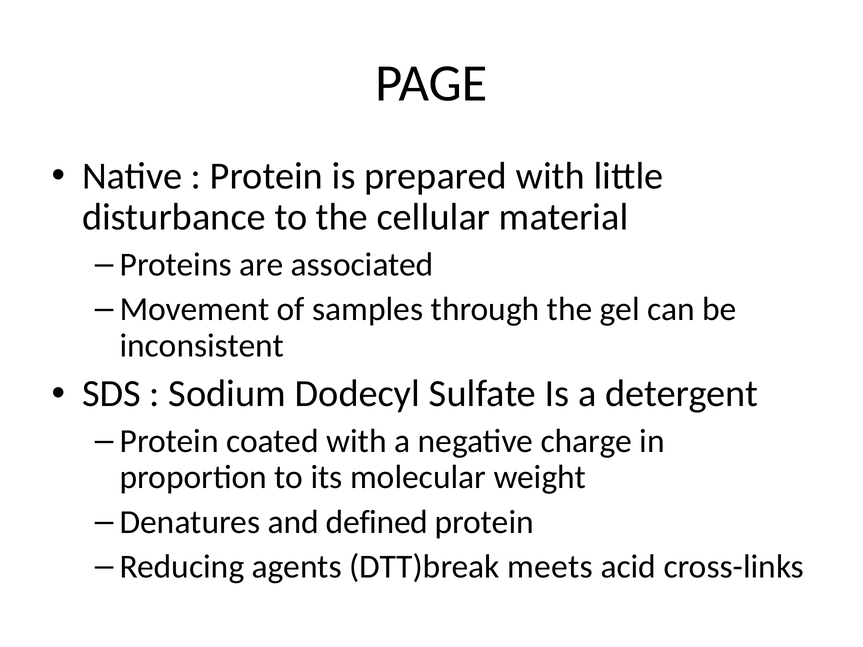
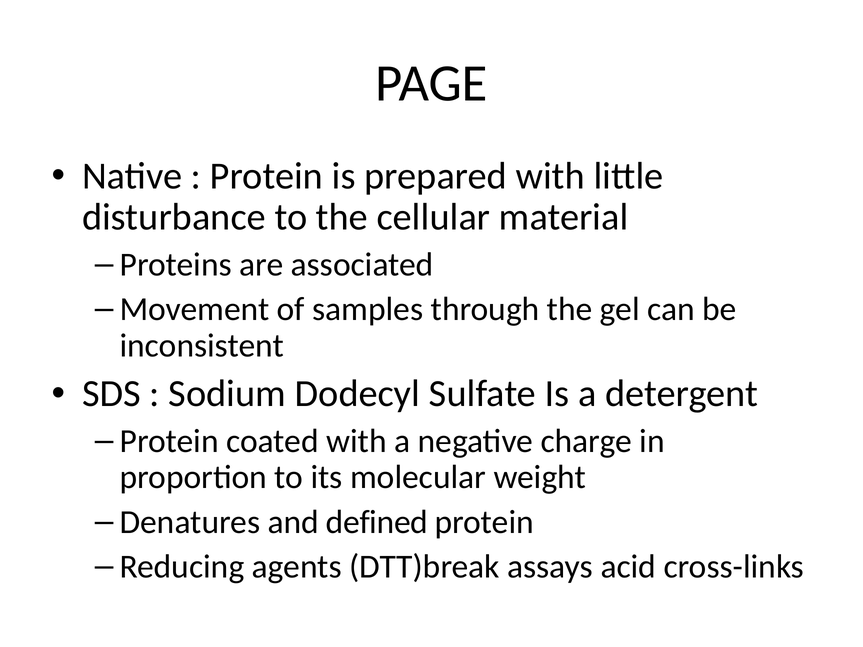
meets: meets -> assays
